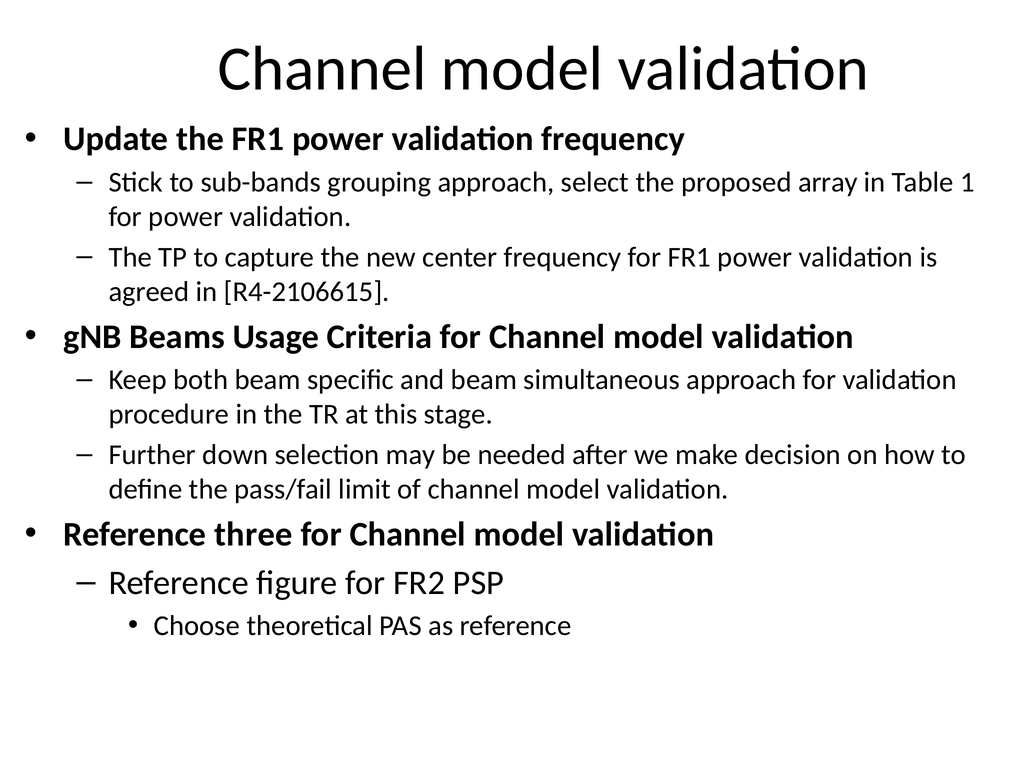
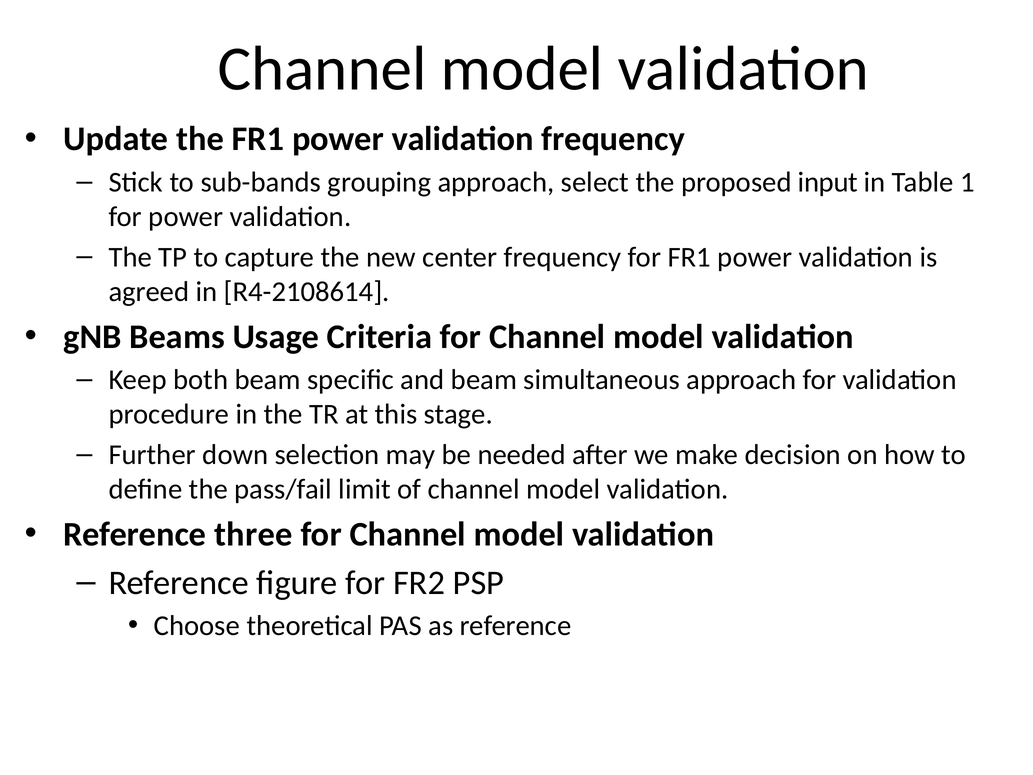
array: array -> input
R4-2106615: R4-2106615 -> R4-2108614
